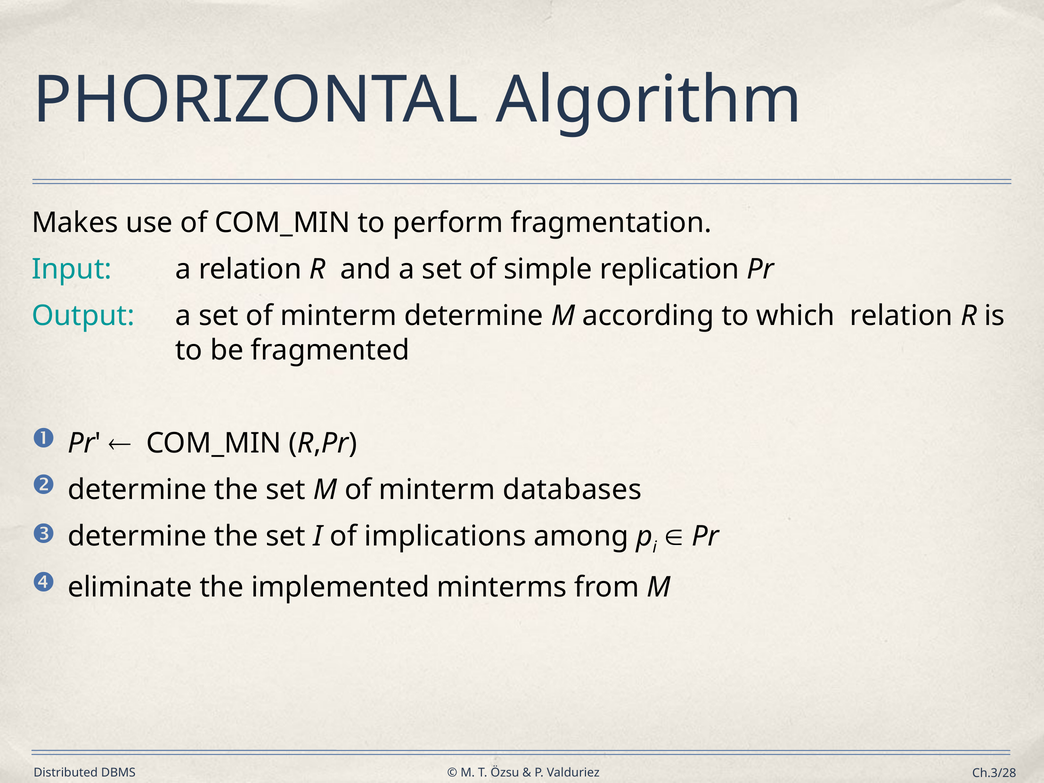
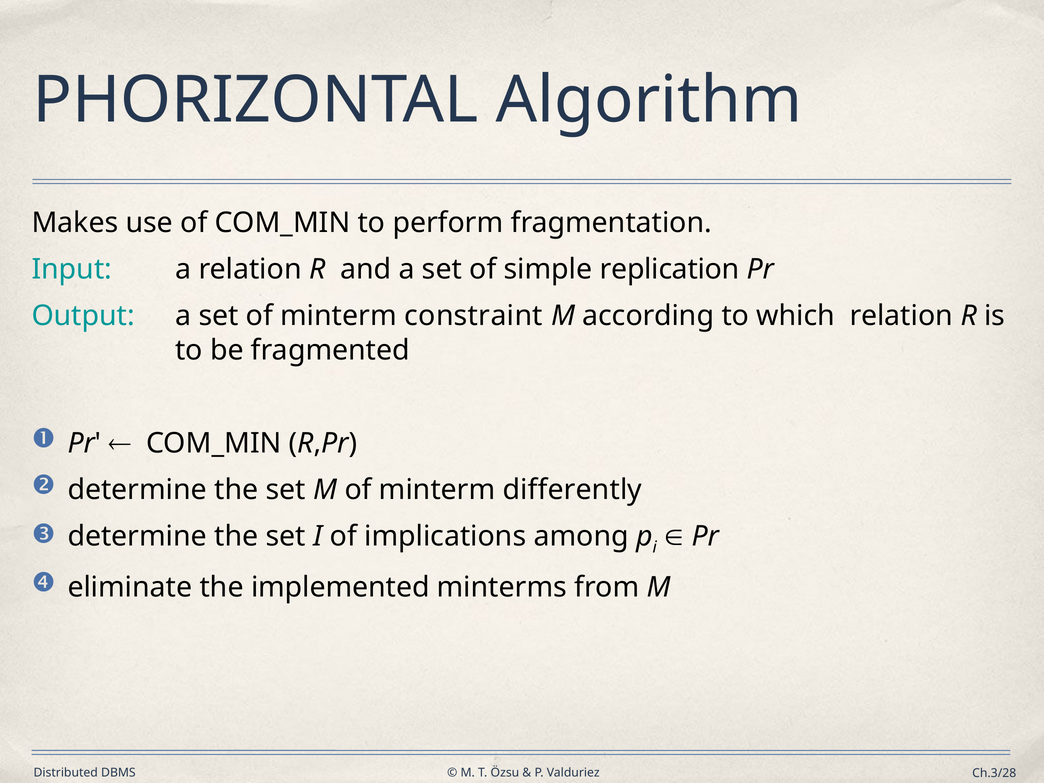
minterm determine: determine -> constraint
databases: databases -> differently
